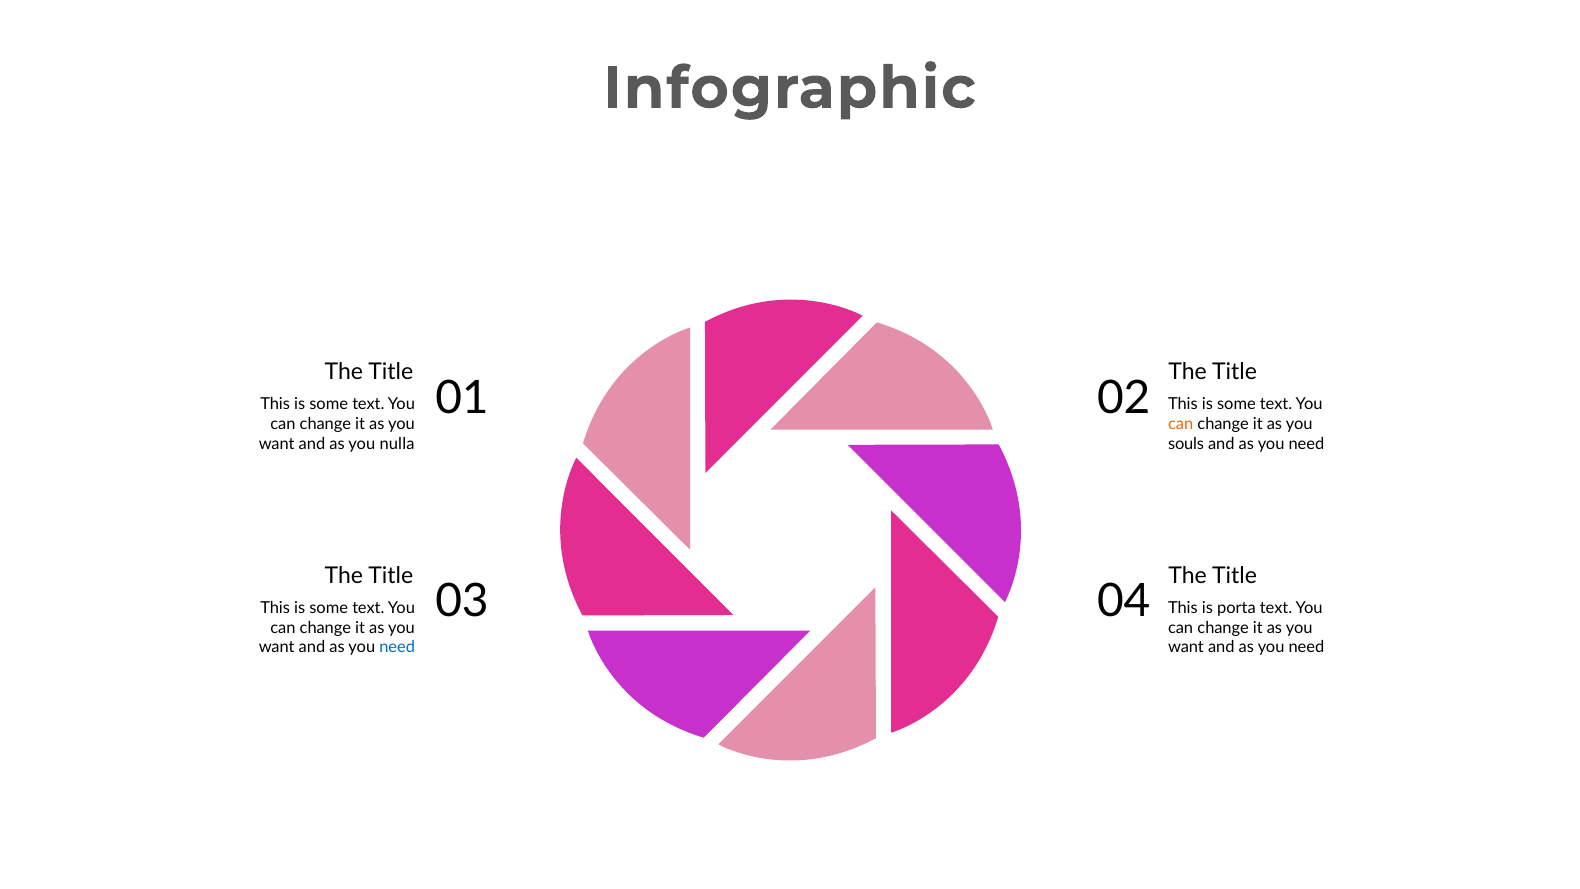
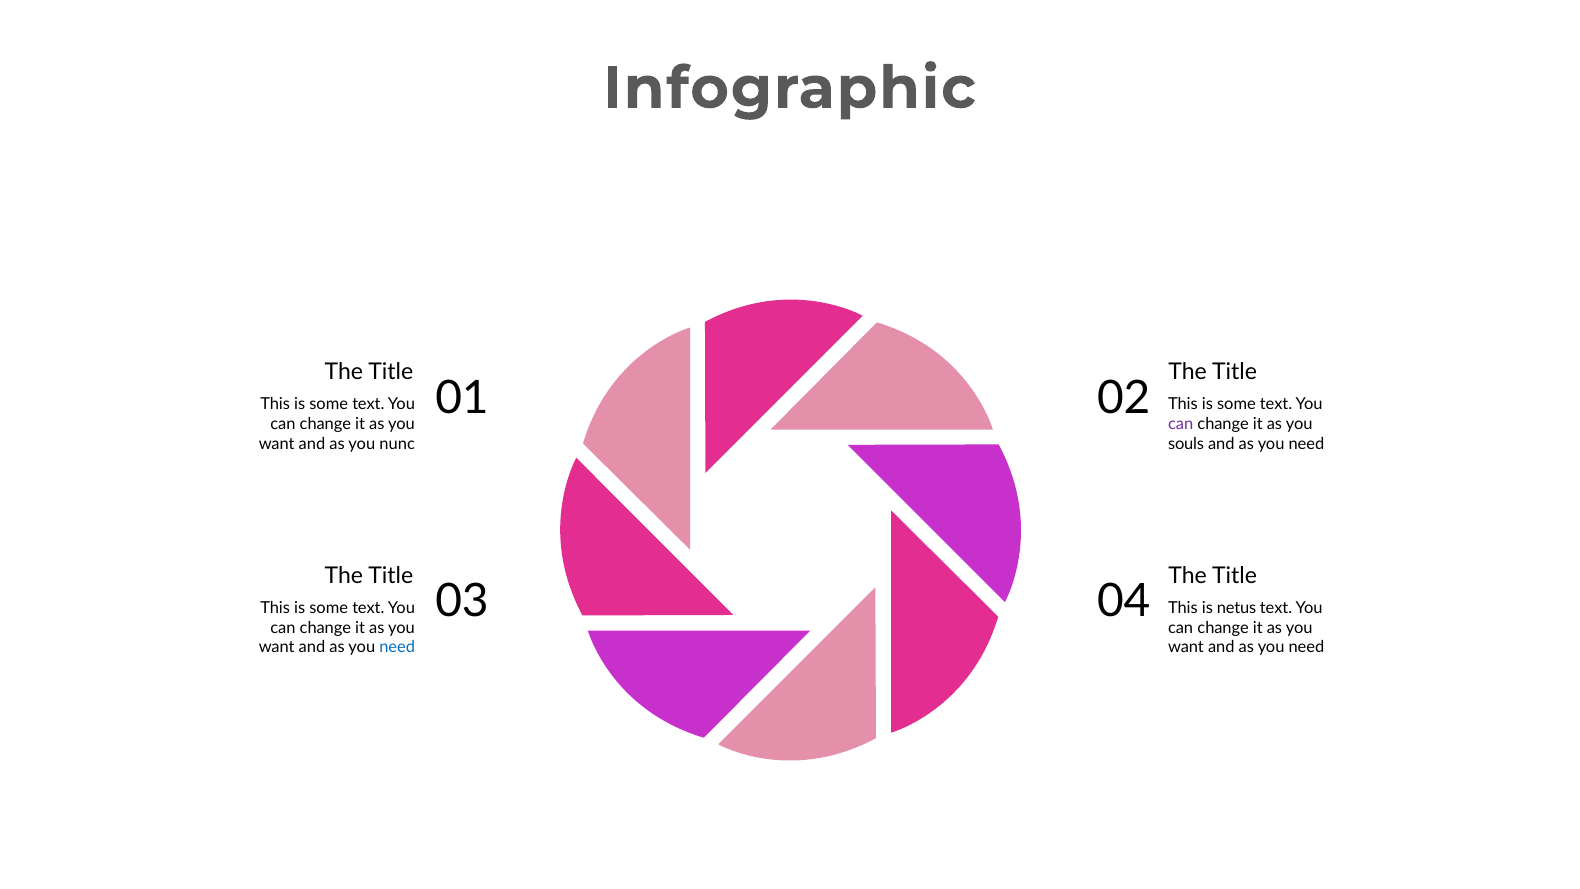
can at (1181, 424) colour: orange -> purple
nulla: nulla -> nunc
porta: porta -> netus
